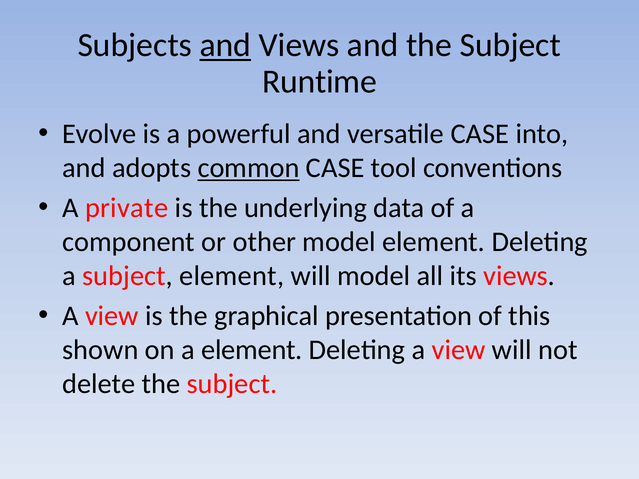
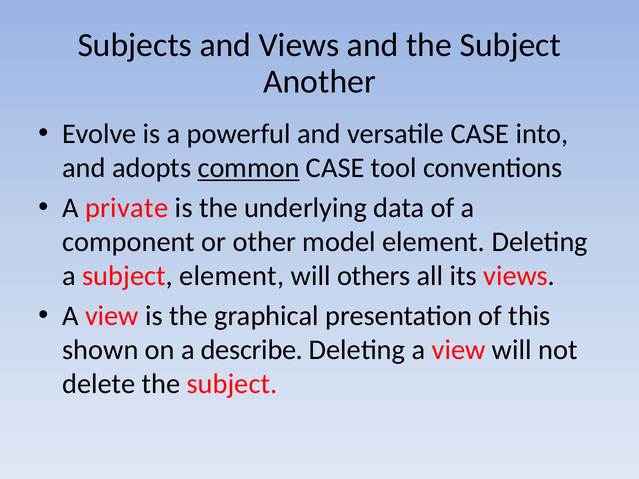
and at (225, 45) underline: present -> none
Runtime: Runtime -> Another
will model: model -> others
a element: element -> describe
